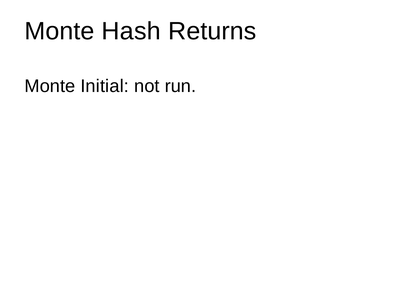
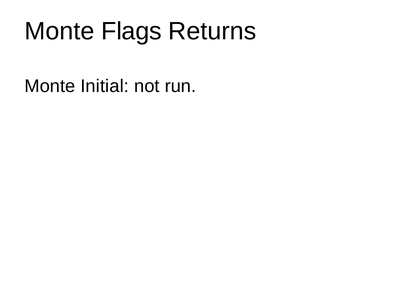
Hash: Hash -> Flags
